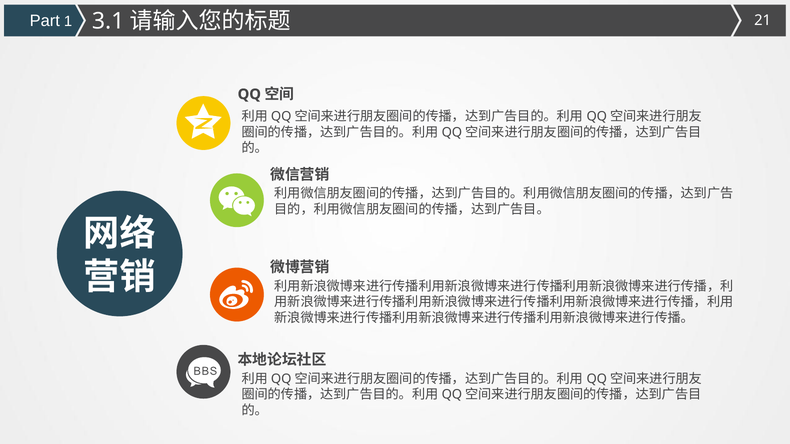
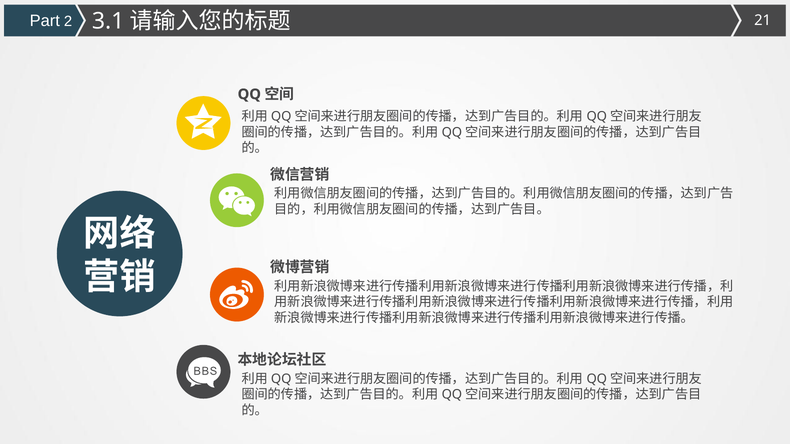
1: 1 -> 2
